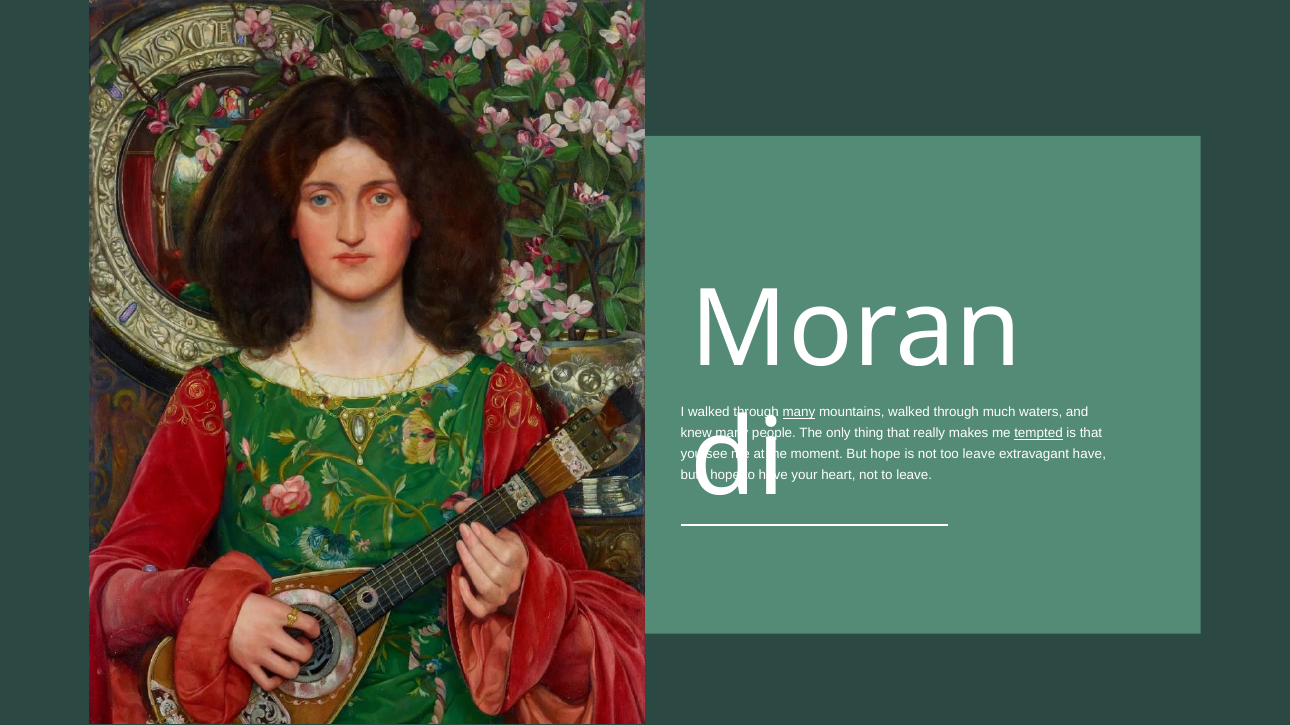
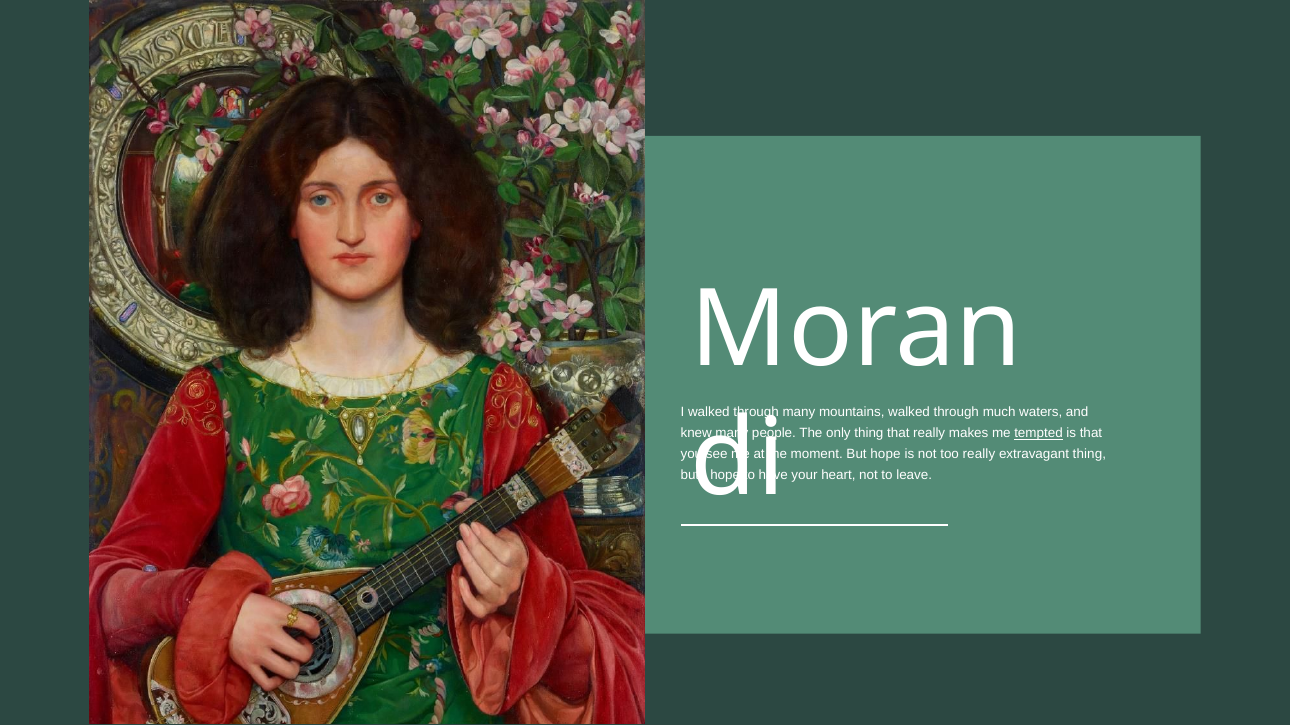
many at (799, 413) underline: present -> none
too leave: leave -> really
extravagant have: have -> thing
